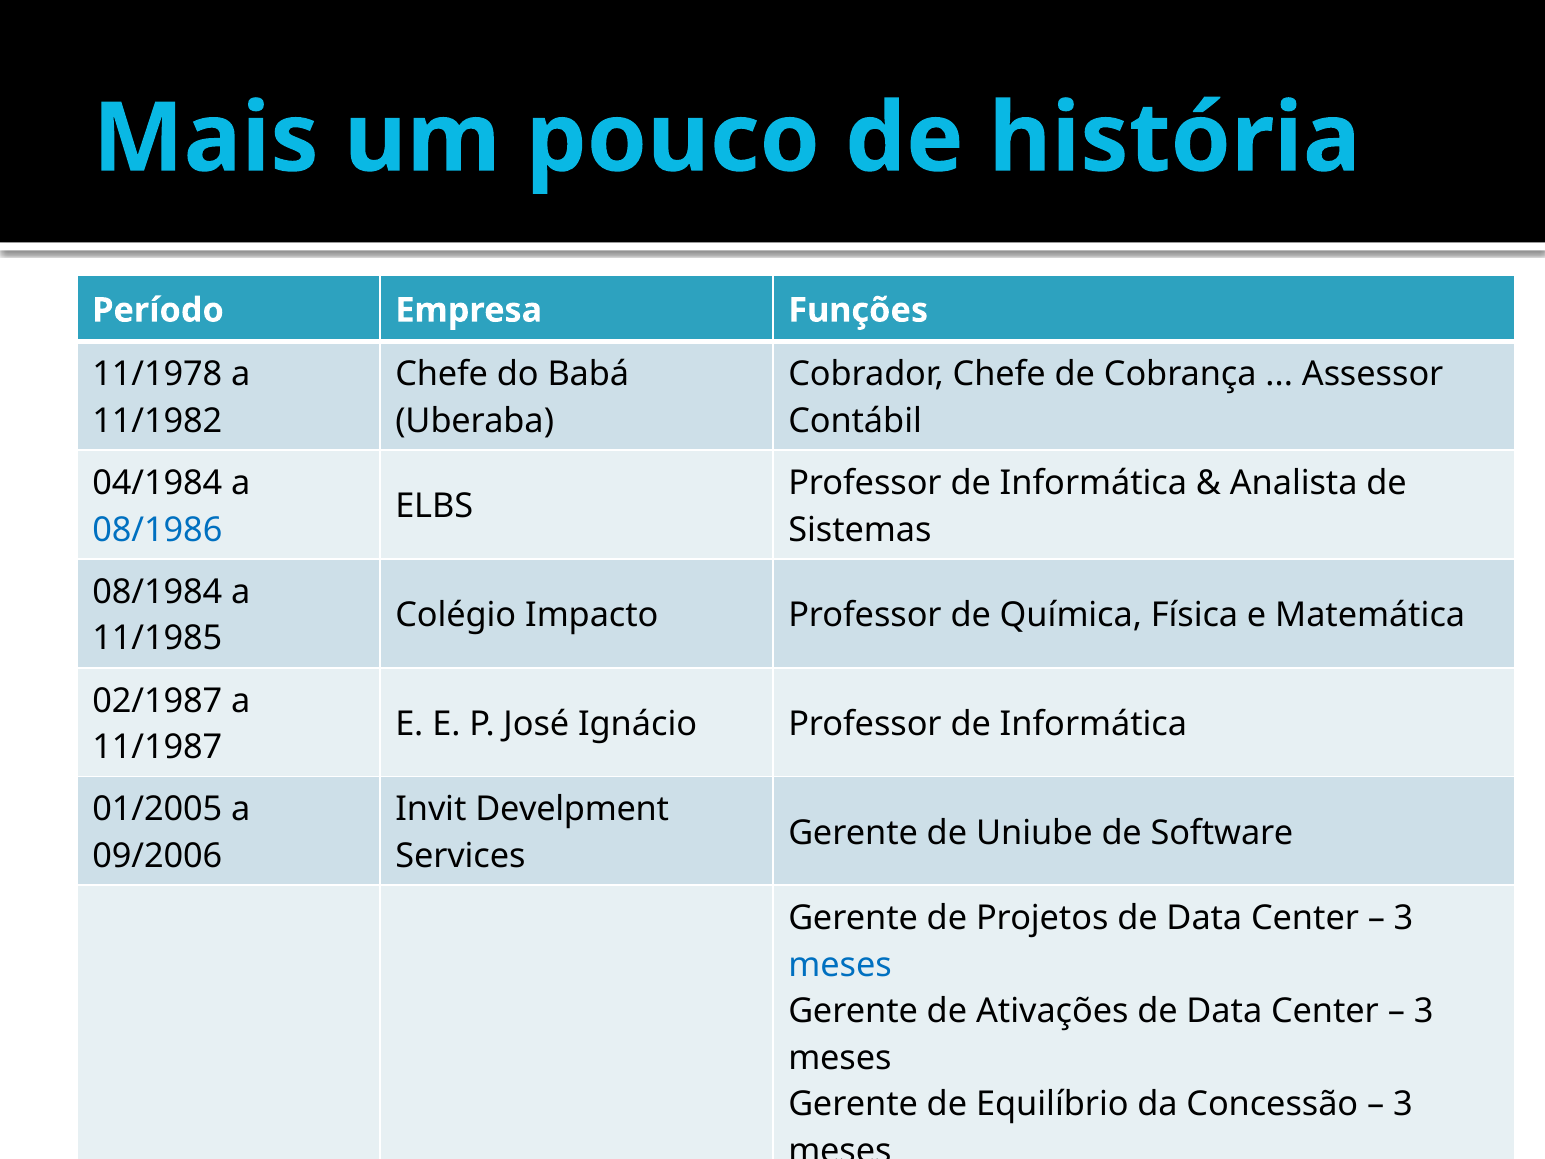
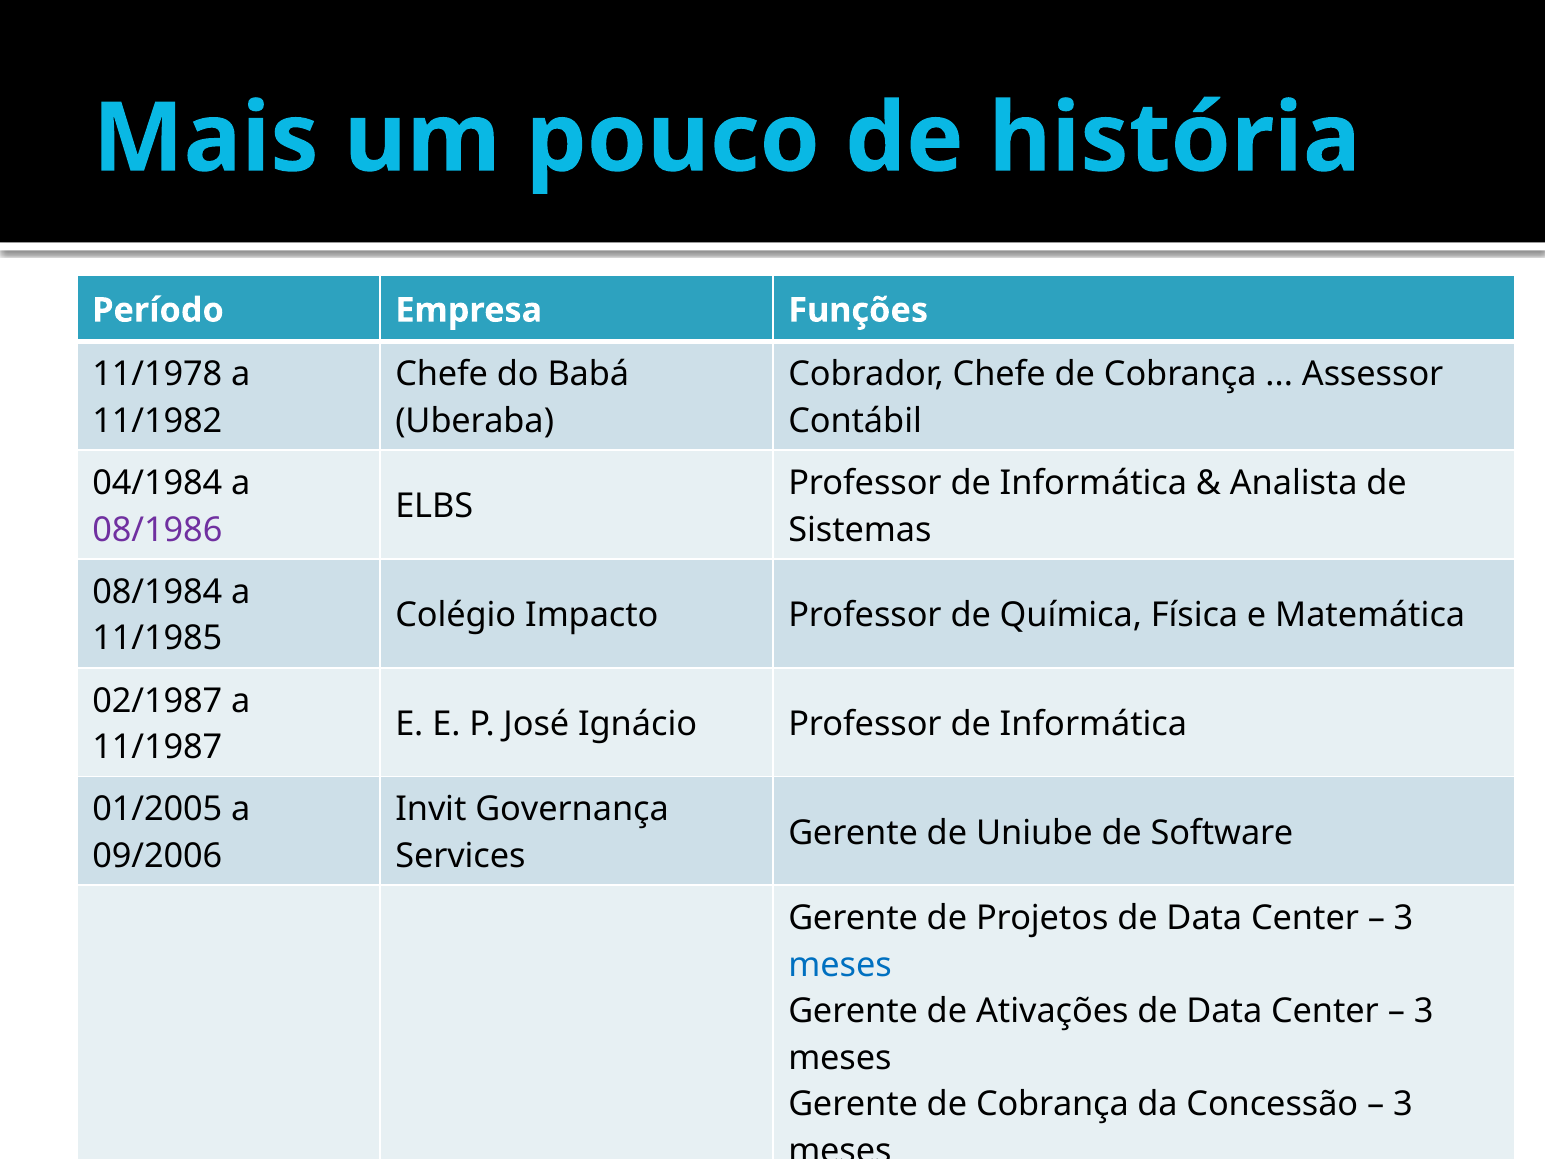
08/1986 colour: blue -> purple
Invit Develpment: Develpment -> Governança
Gerente de Equilíbrio: Equilíbrio -> Cobrança
